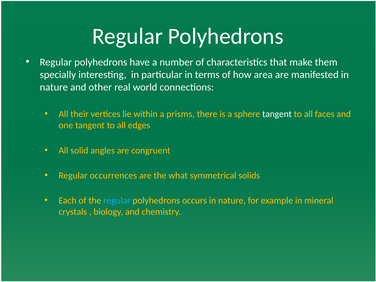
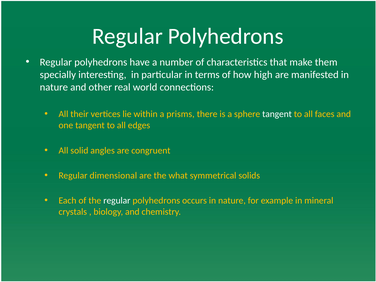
area: area -> high
occurrences: occurrences -> dimensional
regular at (117, 201) colour: light blue -> white
